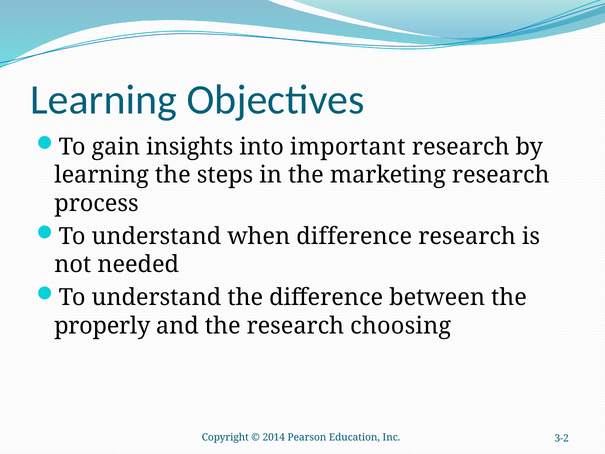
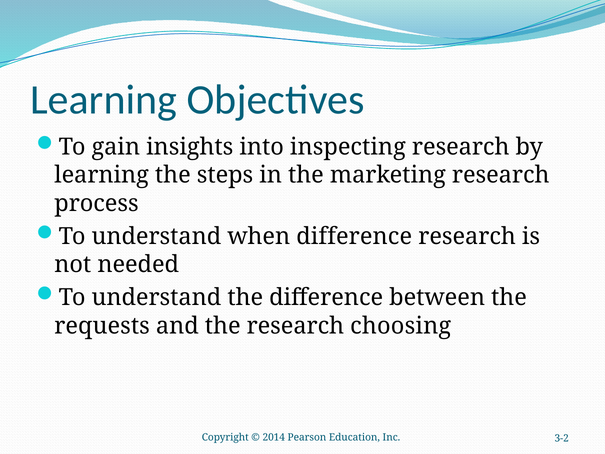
important: important -> inspecting
properly: properly -> requests
